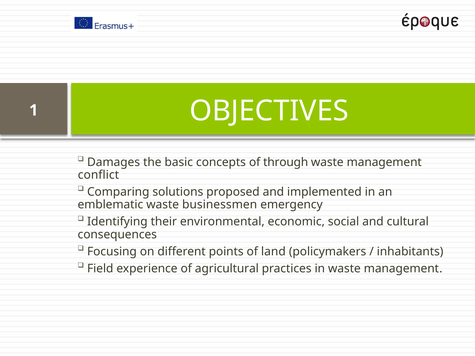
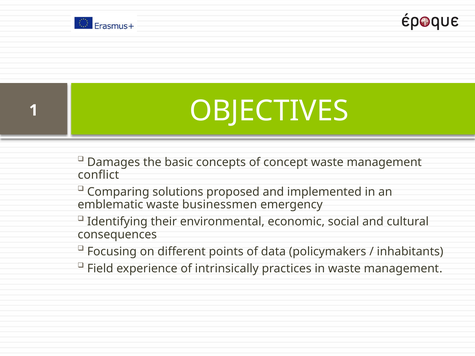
through: through -> concept
land: land -> data
agricultural: agricultural -> intrinsically
